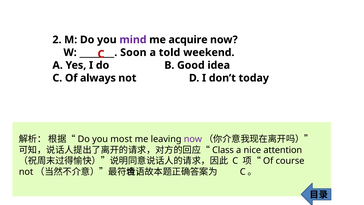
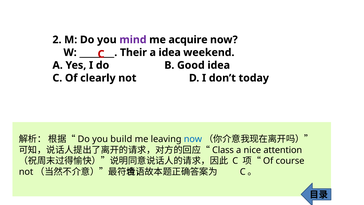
Soon: Soon -> Their
a told: told -> idea
always: always -> clearly
most: most -> build
now at (193, 139) colour: purple -> blue
